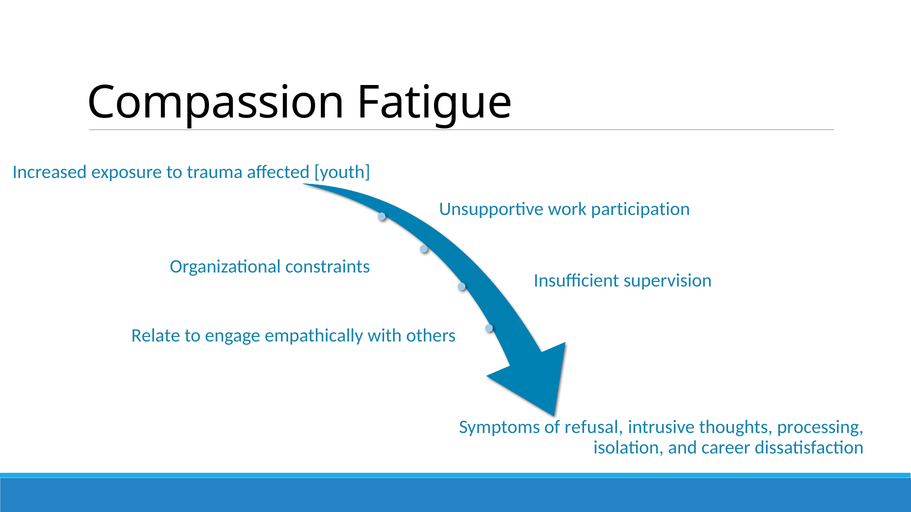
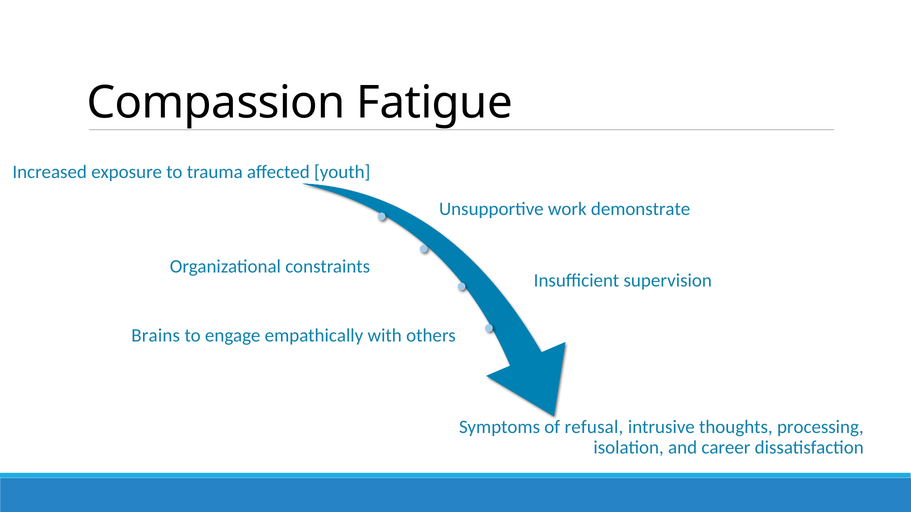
participation: participation -> demonstrate
Relate: Relate -> Brains
